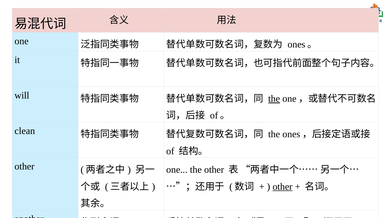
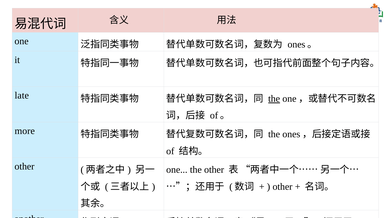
will: will -> late
clean: clean -> more
other at (283, 187) underline: present -> none
